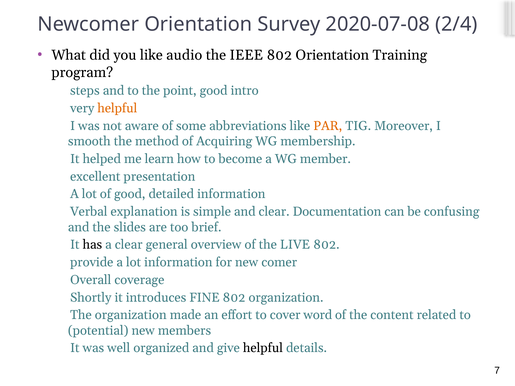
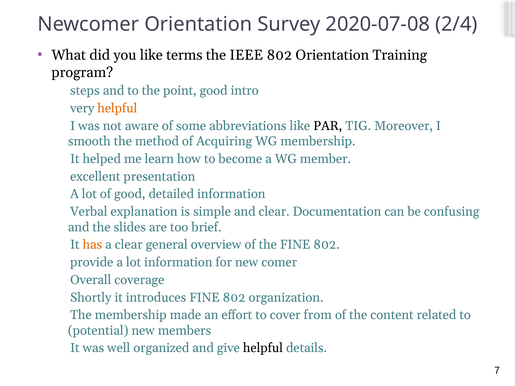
audio: audio -> terms
PAR colour: orange -> black
has colour: black -> orange
the LIVE: LIVE -> FINE
The organization: organization -> membership
word: word -> from
